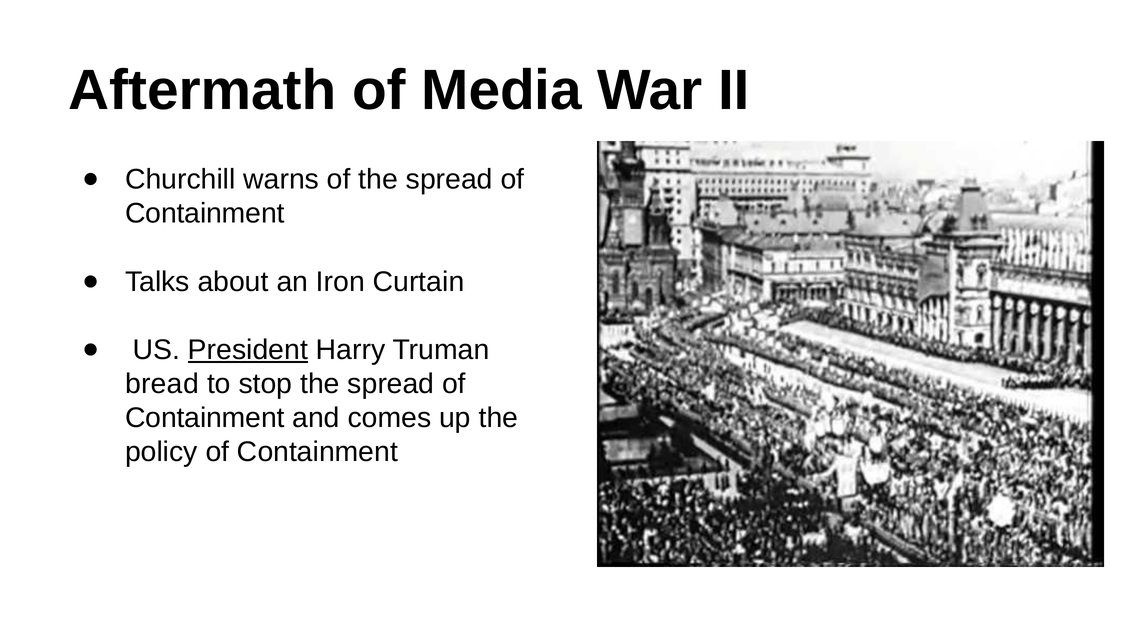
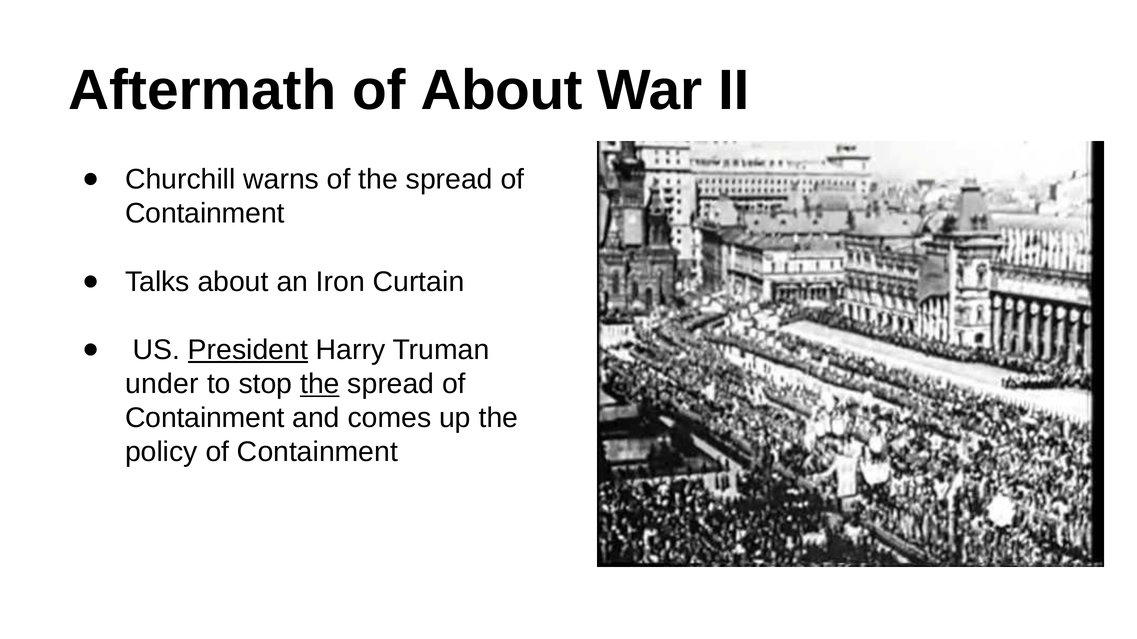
of Media: Media -> About
bread: bread -> under
the at (320, 384) underline: none -> present
